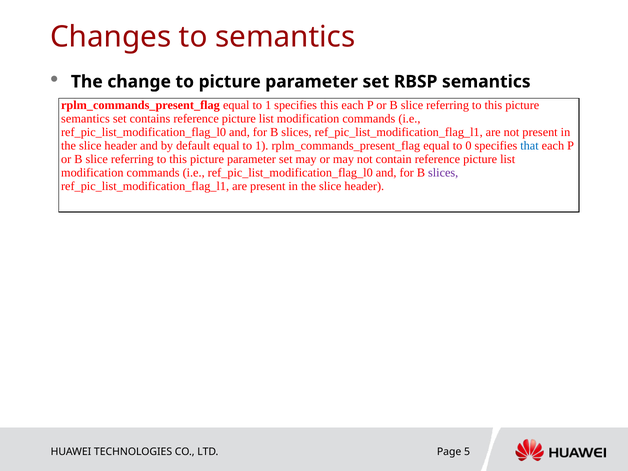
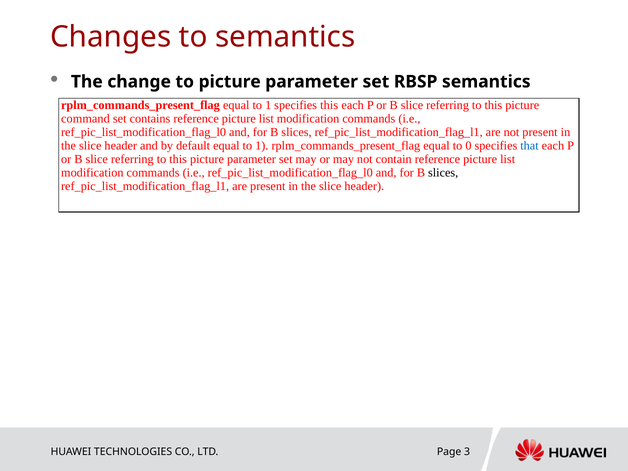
semantics at (85, 118): semantics -> command
slices at (443, 172) colour: purple -> black
5: 5 -> 3
